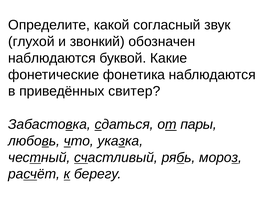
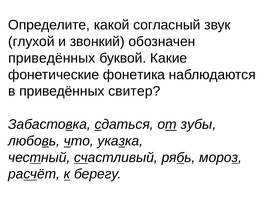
наблюдаются at (52, 58): наблюдаются -> приведённых
пары: пары -> зубы
